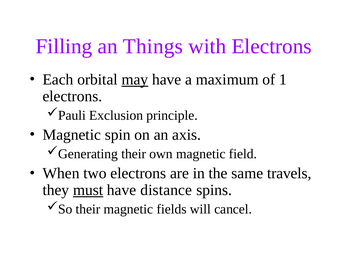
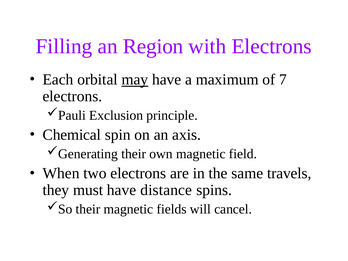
Things: Things -> Region
1: 1 -> 7
Magnetic at (72, 135): Magnetic -> Chemical
must underline: present -> none
